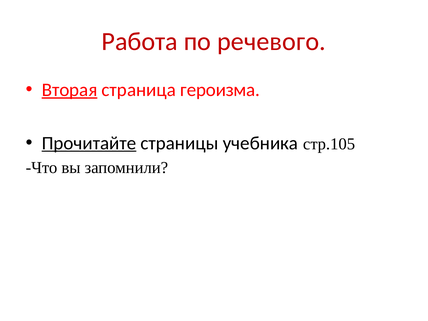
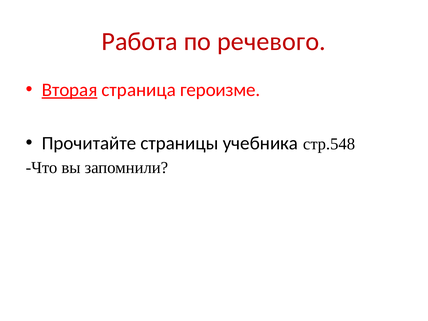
героизма: героизма -> героизме
Прочитайте underline: present -> none
стр.105: стр.105 -> стр.548
